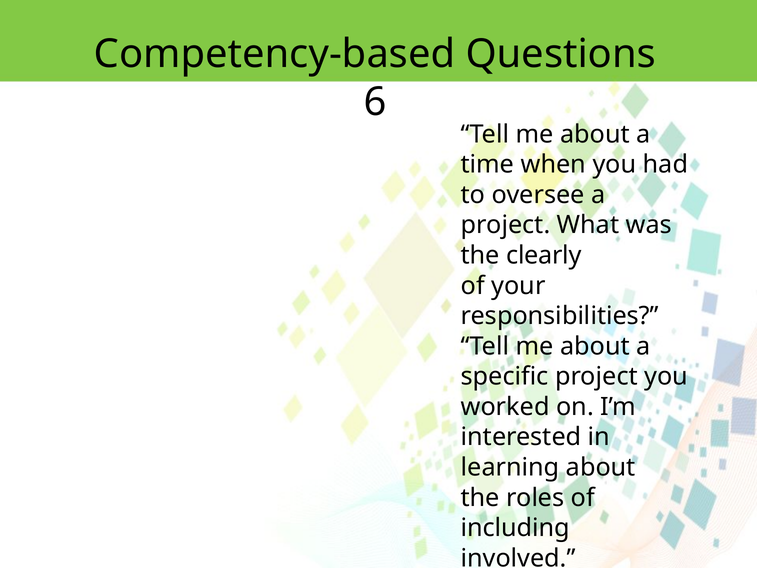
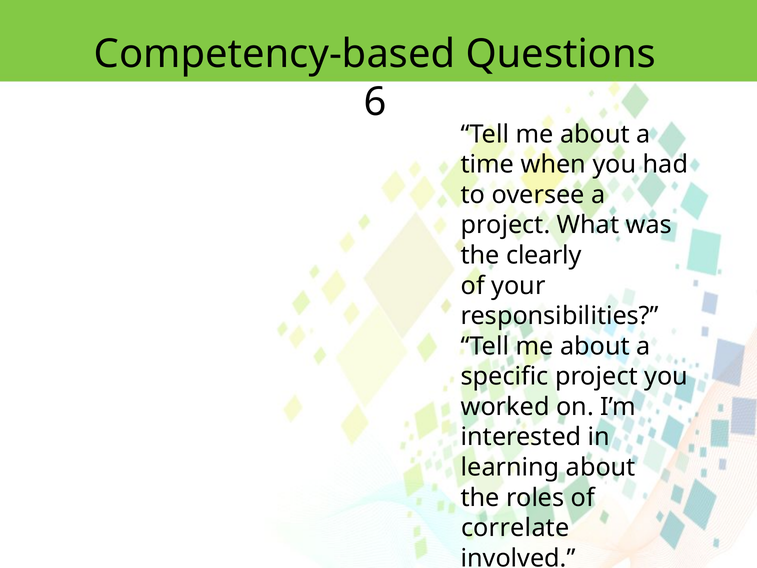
including: including -> correlate
